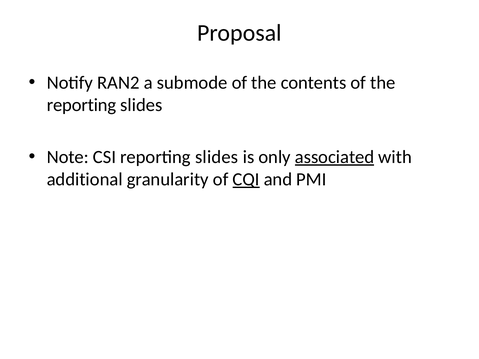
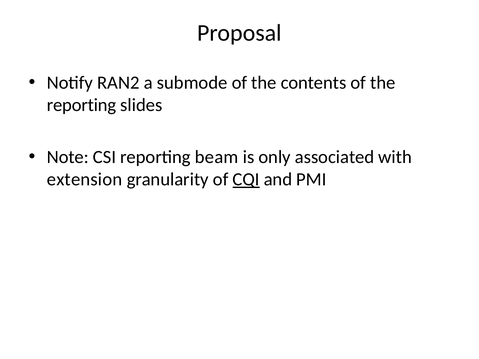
CSI reporting slides: slides -> beam
associated underline: present -> none
additional: additional -> extension
